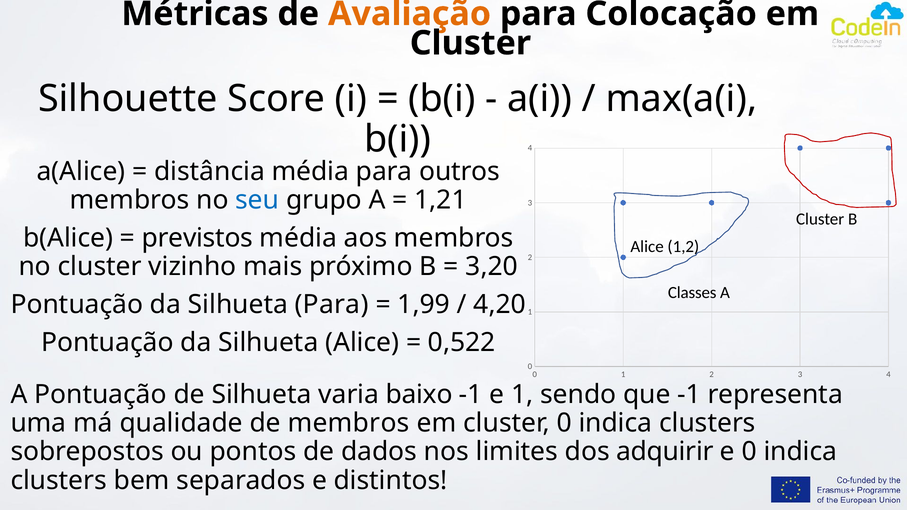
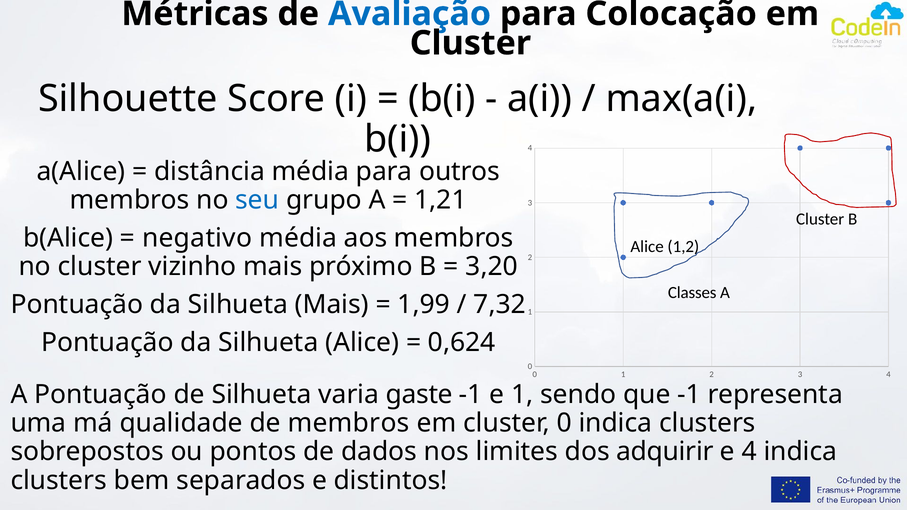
Avaliação colour: orange -> blue
previstos: previstos -> negativo
Silhueta Para: Para -> Mais
4,20: 4,20 -> 7,32
0,522: 0,522 -> 0,624
baixo: baixo -> gaste
e 0: 0 -> 4
